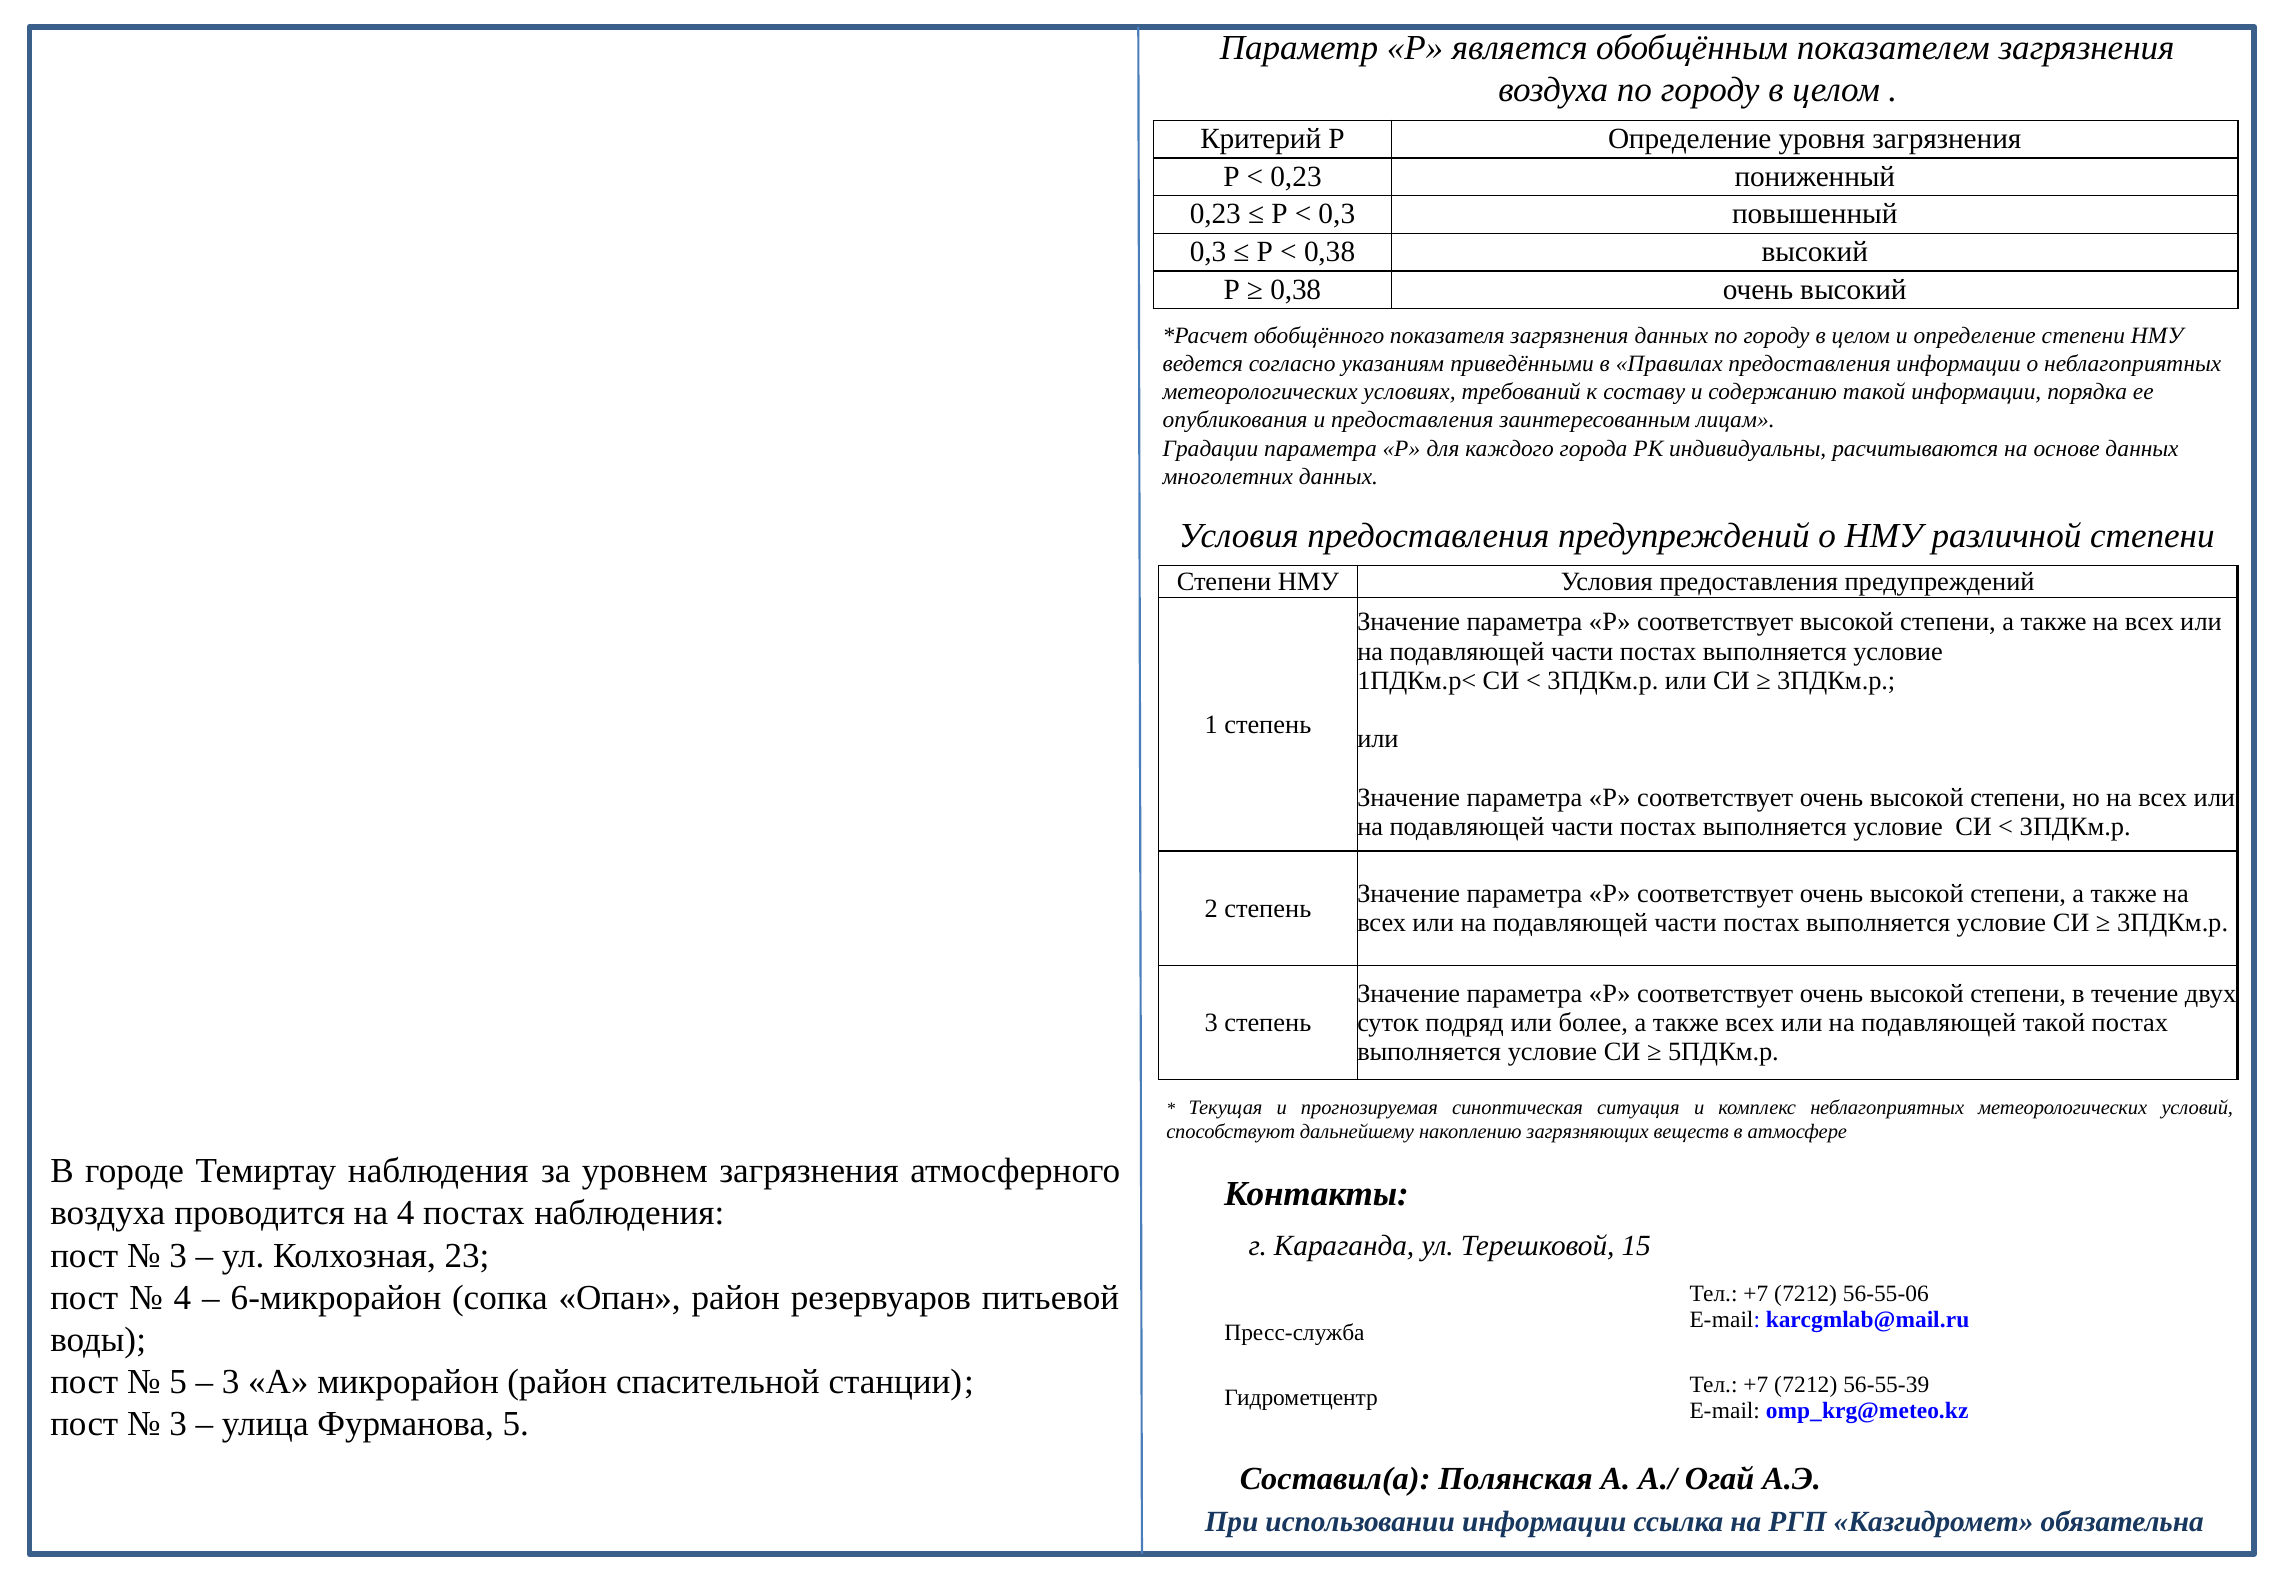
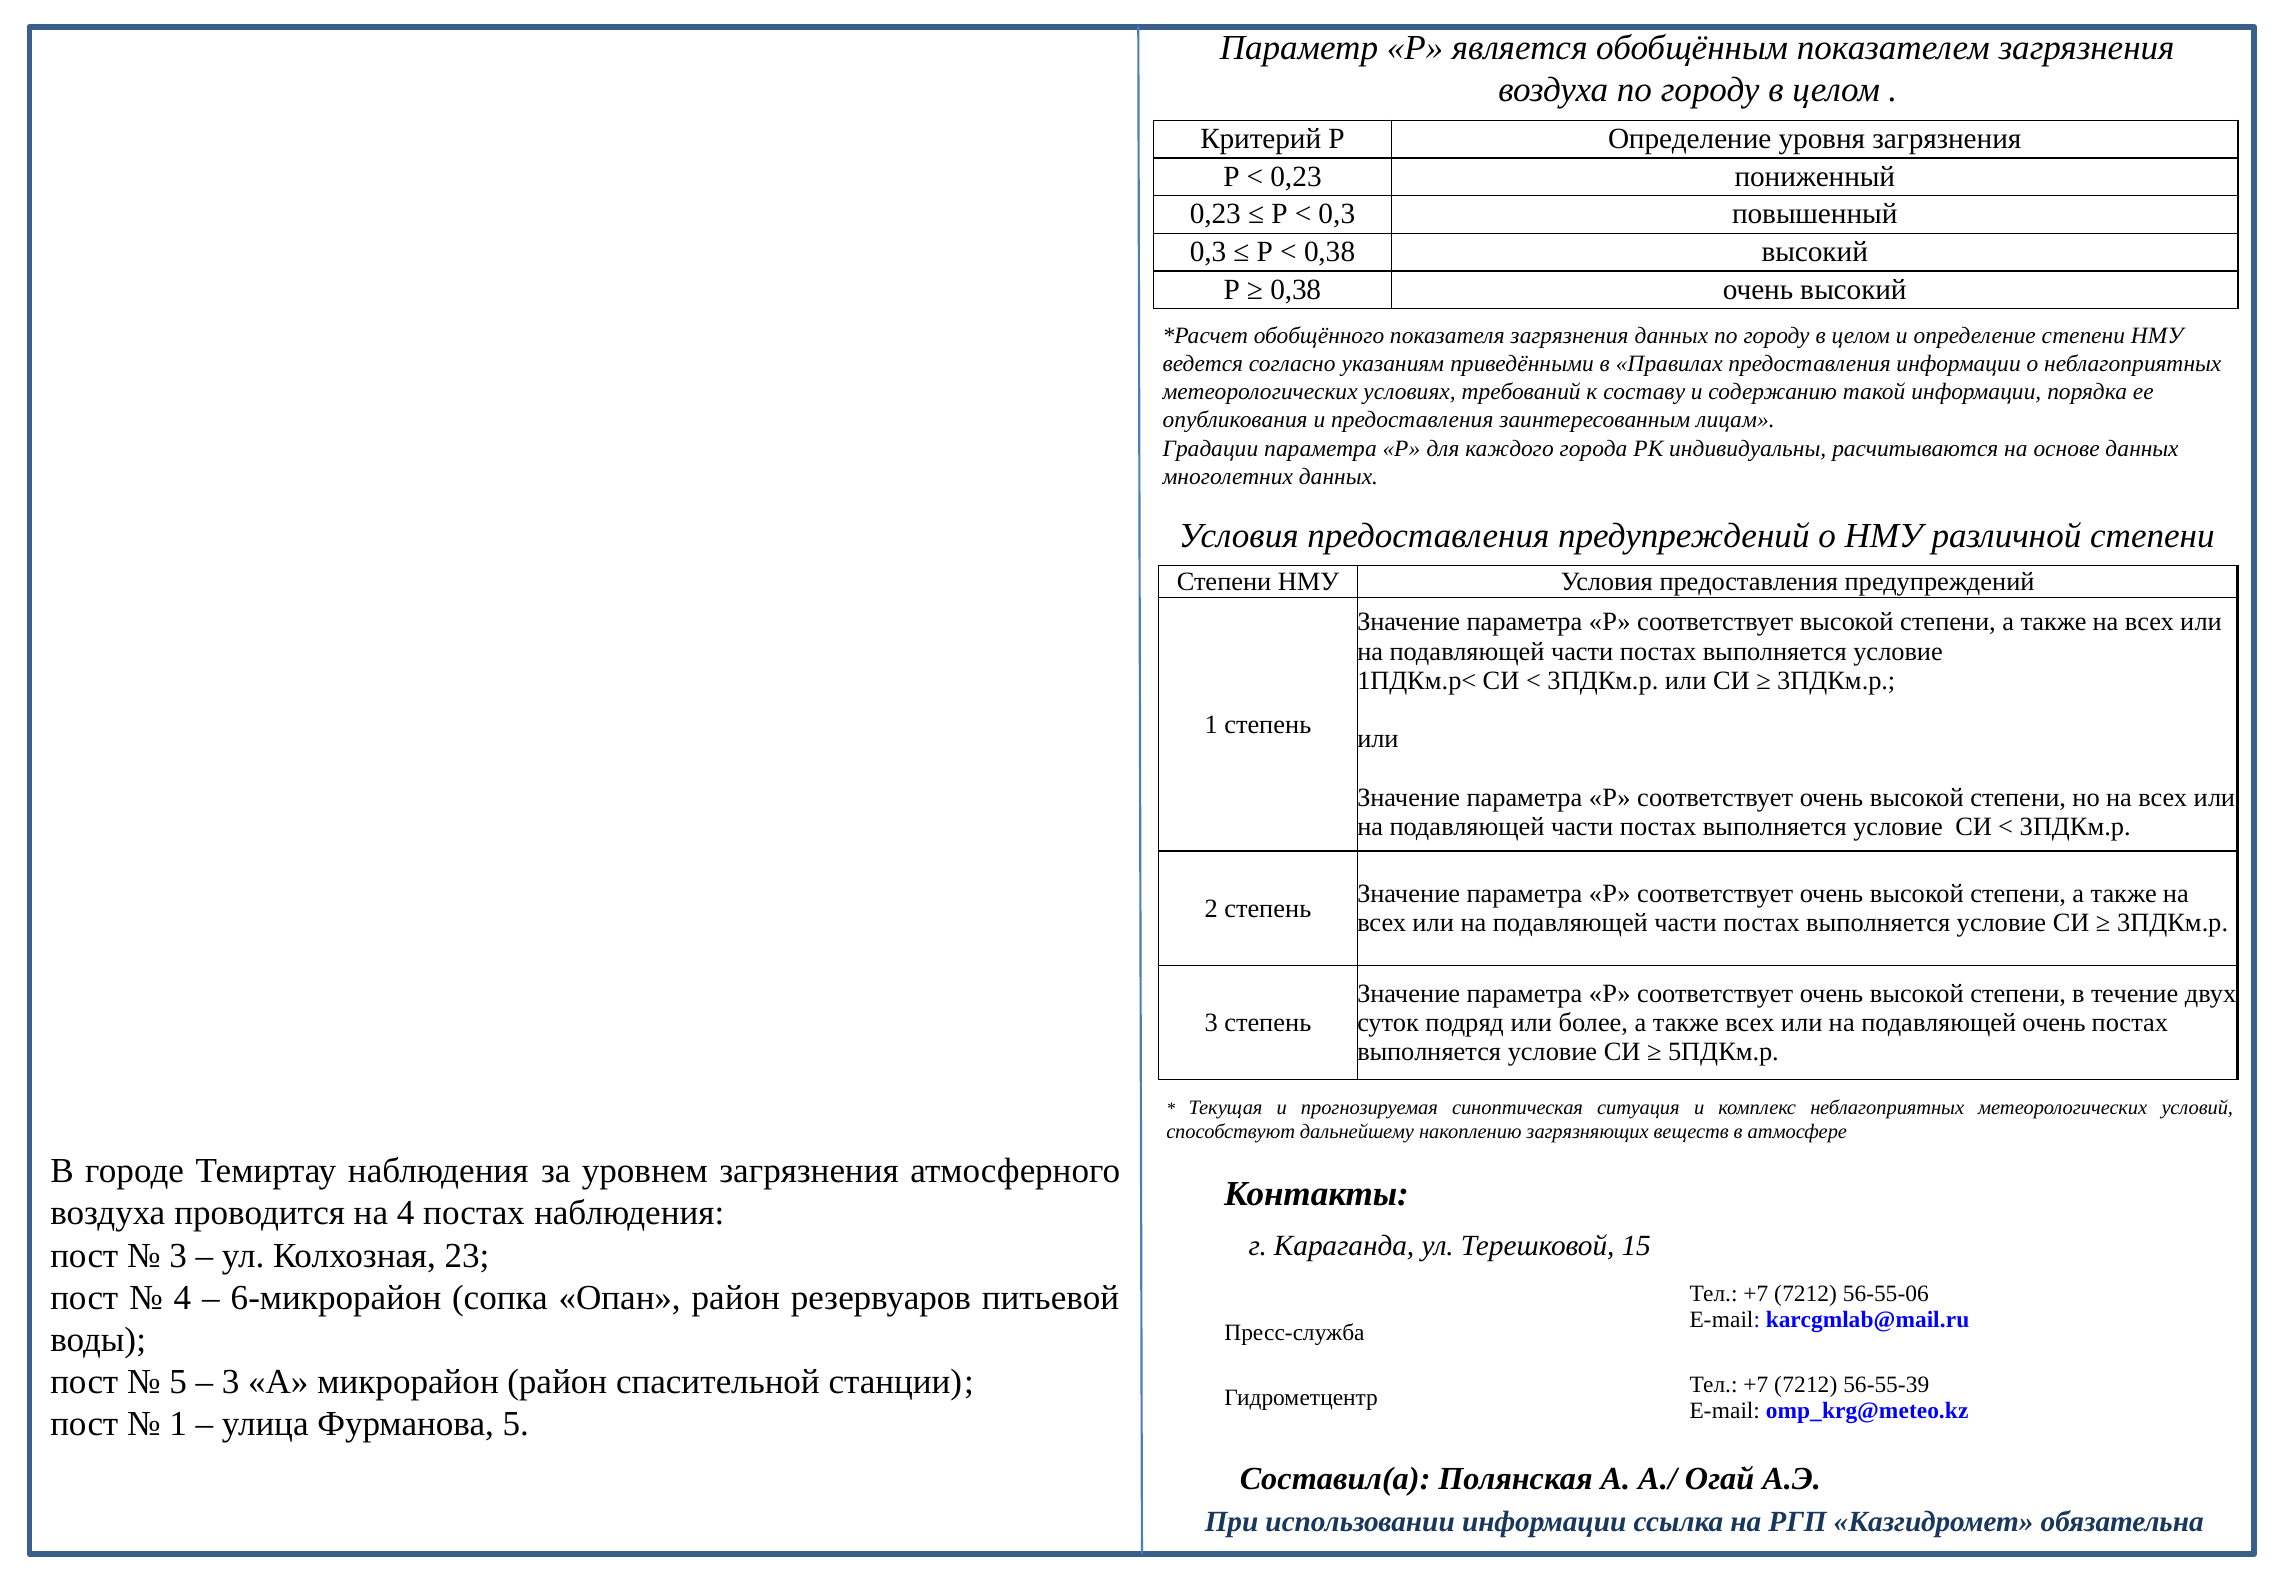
подавляющей такой: такой -> очень
3 at (178, 1424): 3 -> 1
